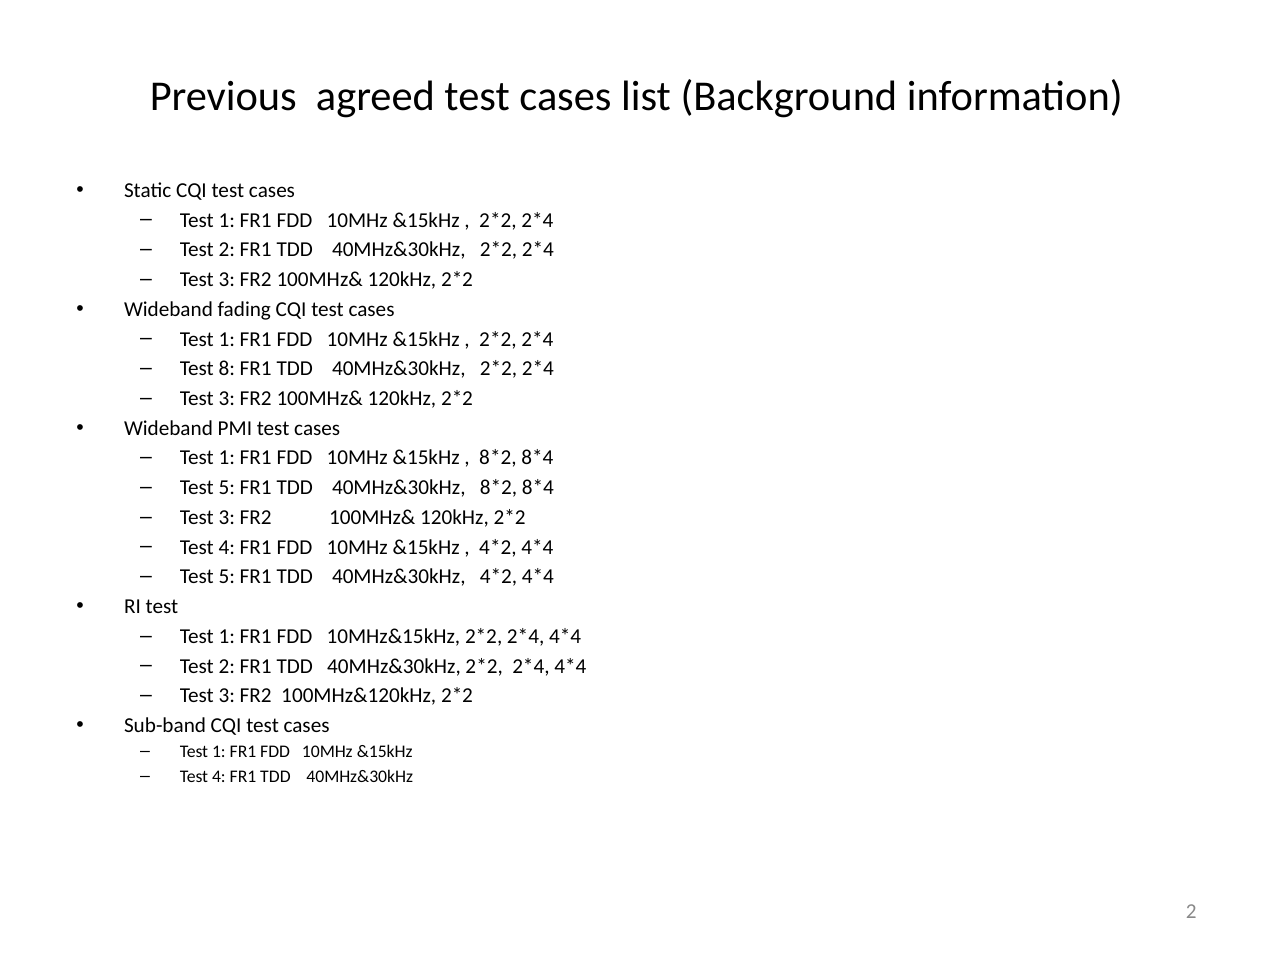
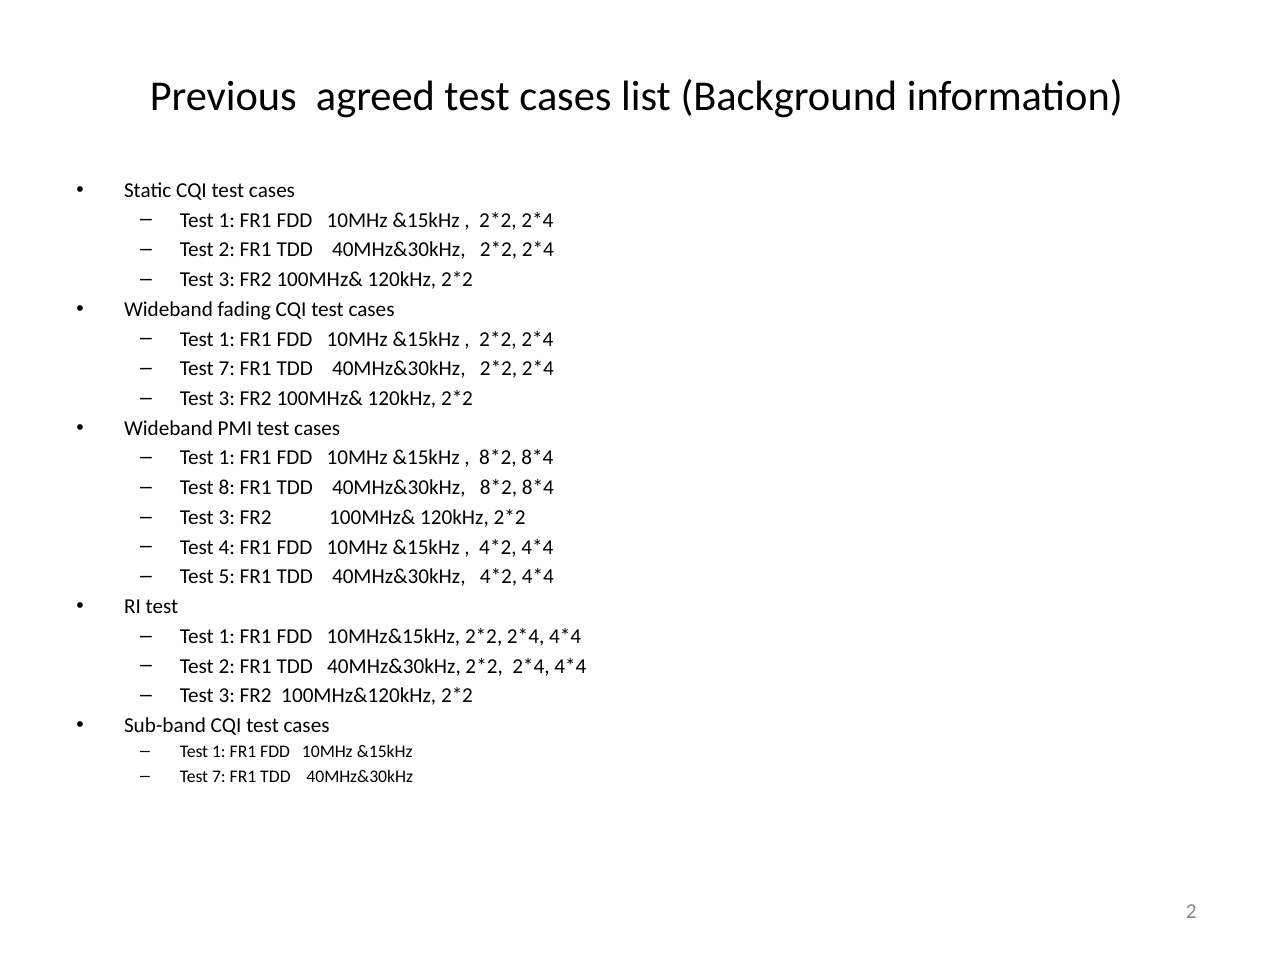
8 at (227, 369): 8 -> 7
5 at (227, 488): 5 -> 8
4 at (219, 777): 4 -> 7
